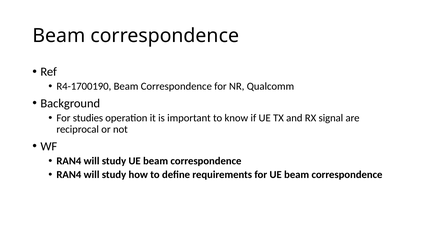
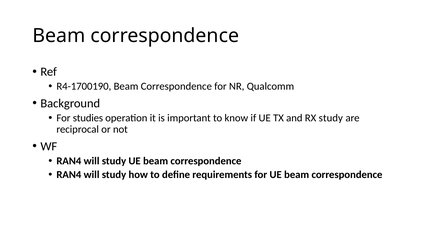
RX signal: signal -> study
